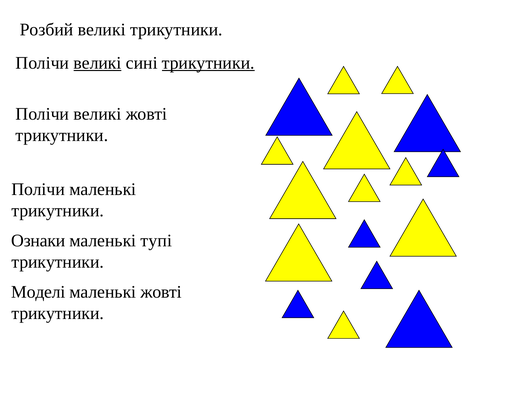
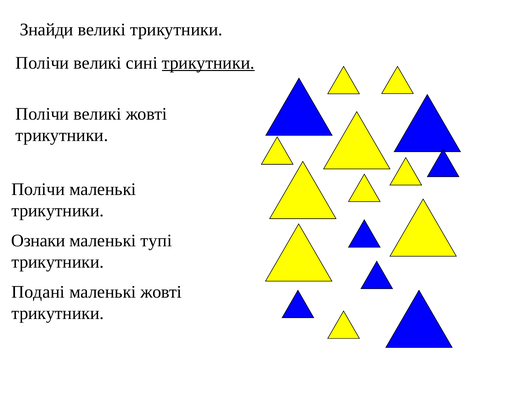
Розбий: Розбий -> Знайди
великі at (97, 63) underline: present -> none
Моделі: Моделі -> Подані
